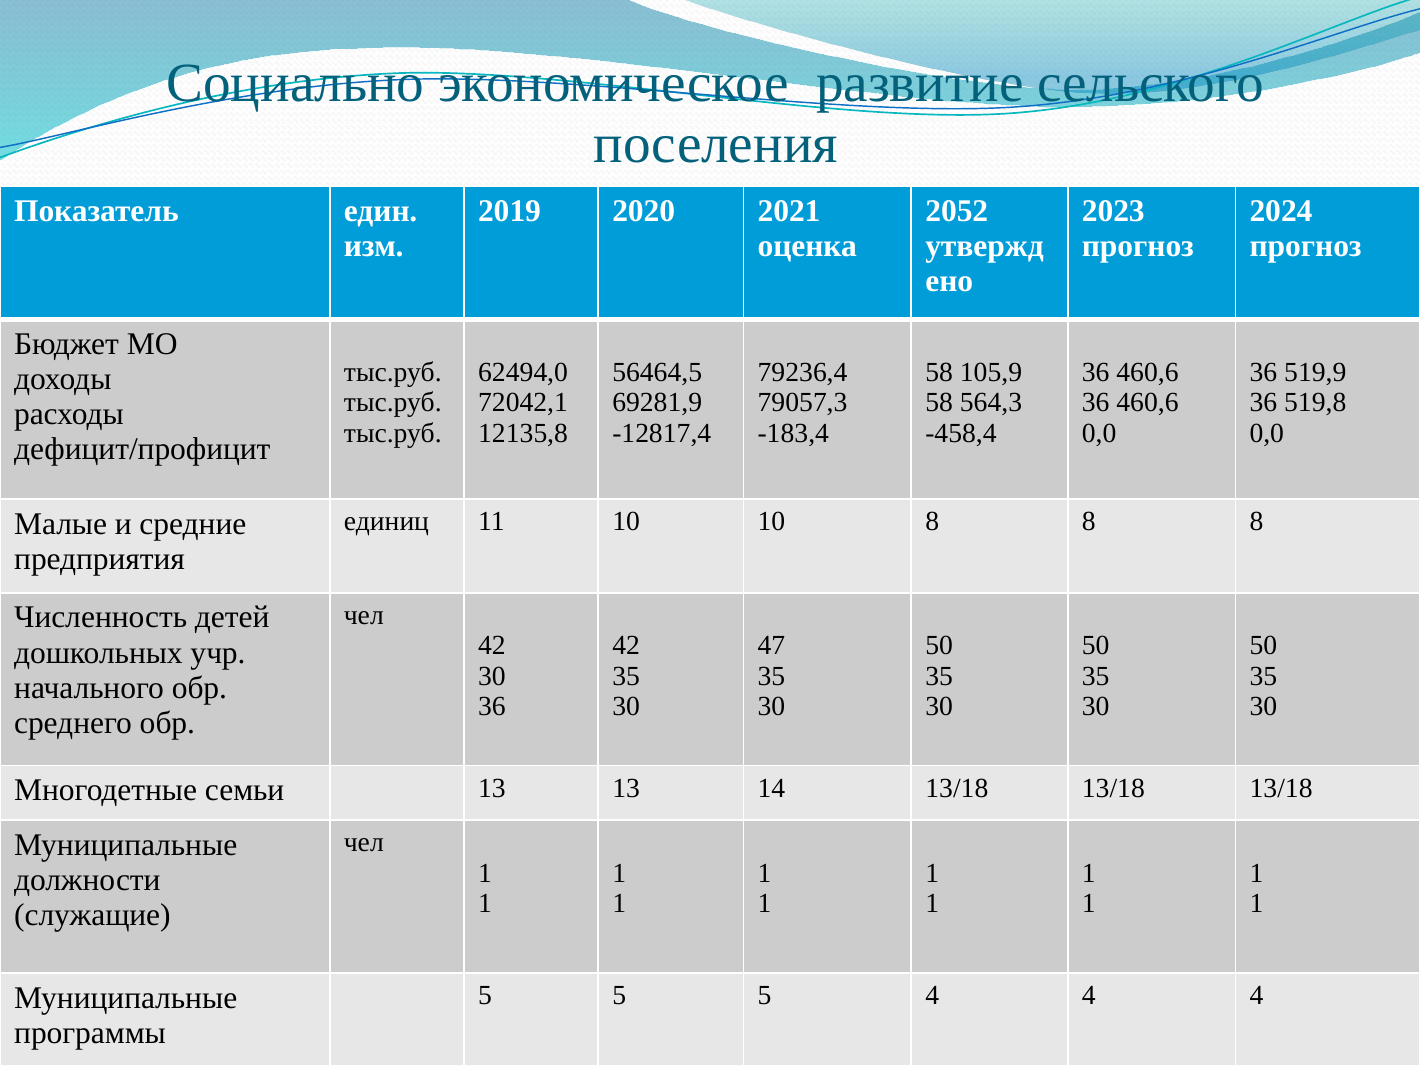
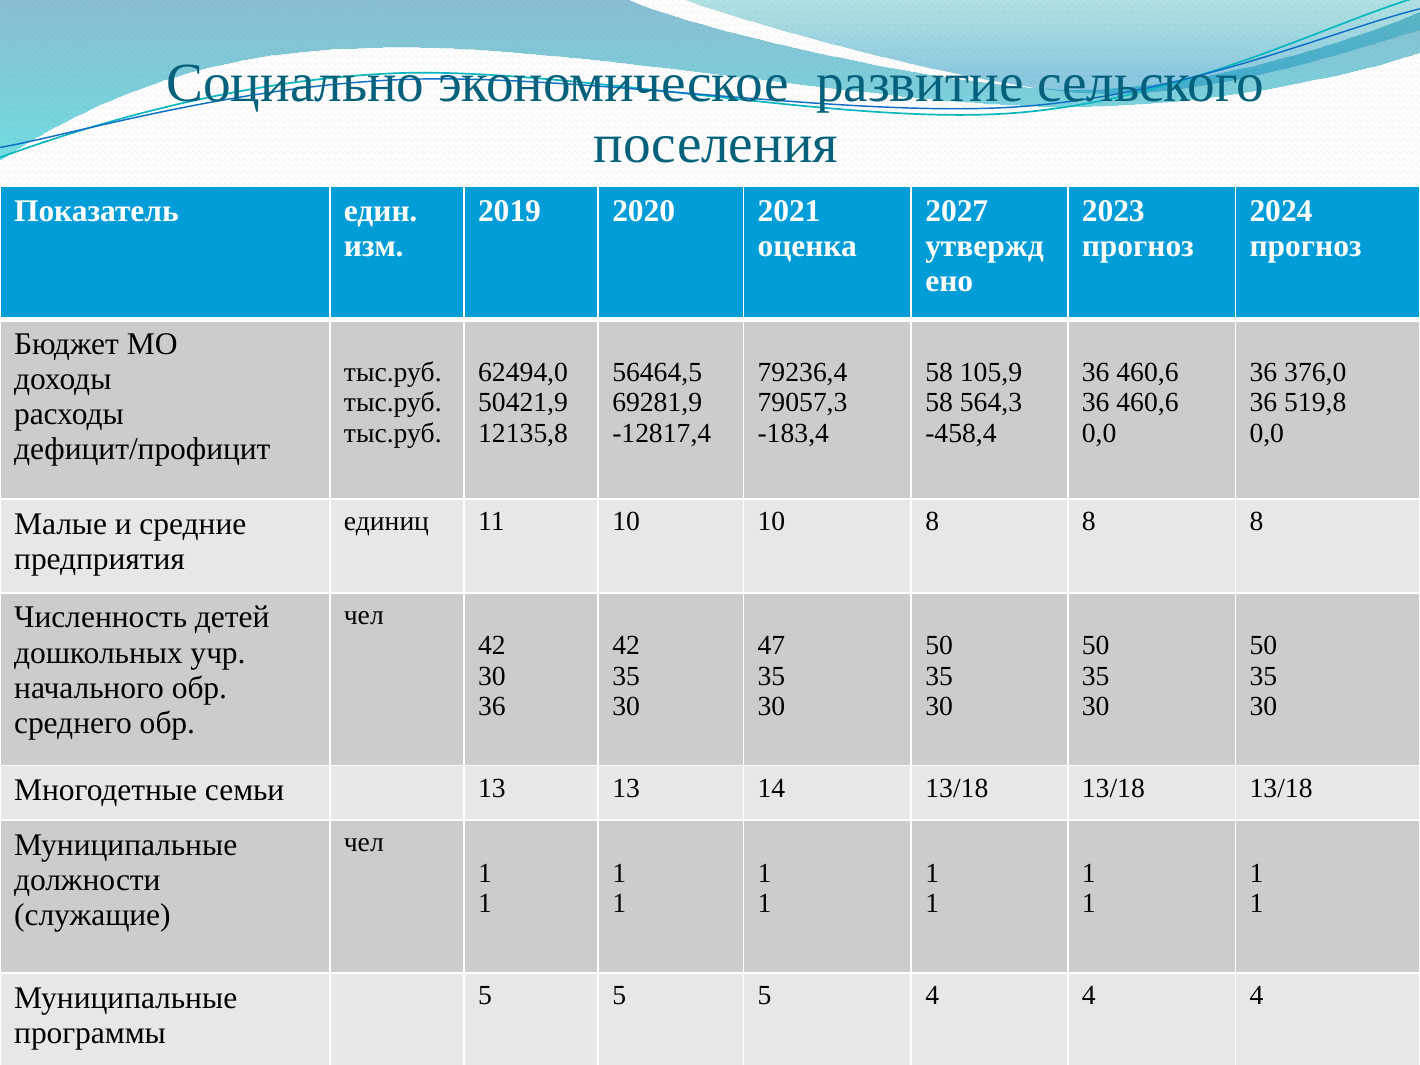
2052: 2052 -> 2027
519,9: 519,9 -> 376,0
72042,1: 72042,1 -> 50421,9
